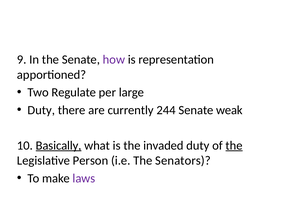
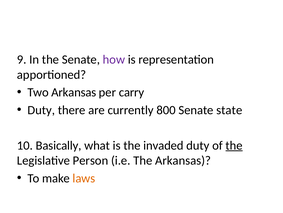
Two Regulate: Regulate -> Arkansas
large: large -> carry
244: 244 -> 800
weak: weak -> state
Basically underline: present -> none
The Senators: Senators -> Arkansas
laws colour: purple -> orange
